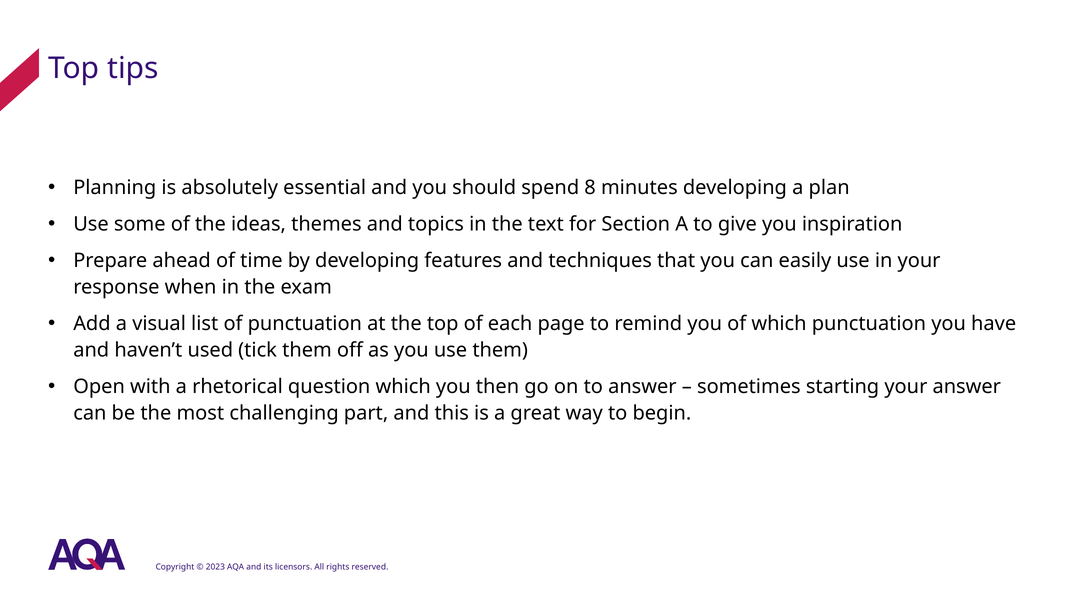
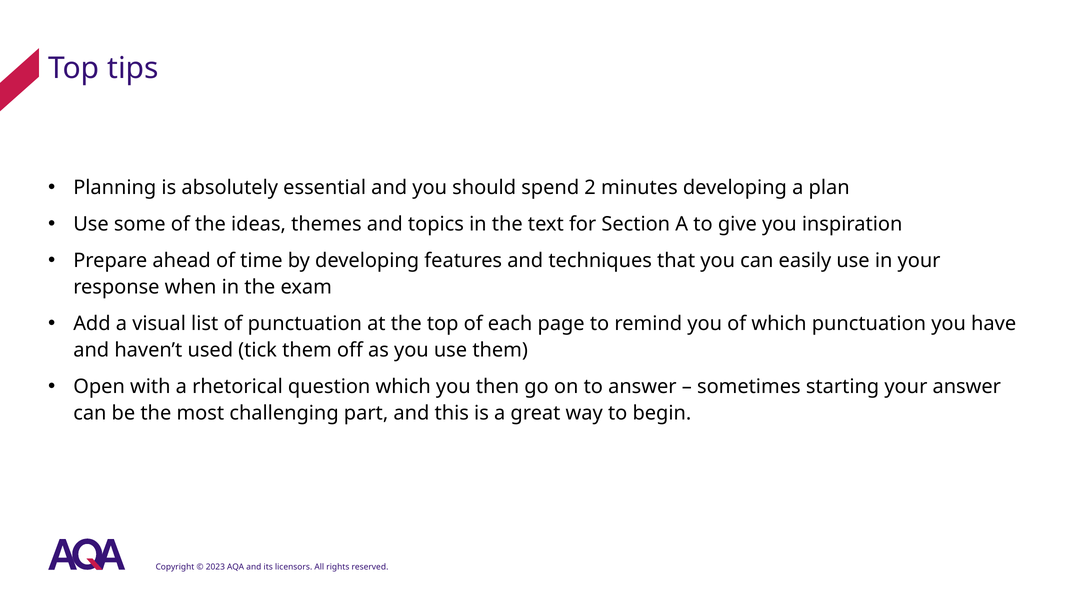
8: 8 -> 2
